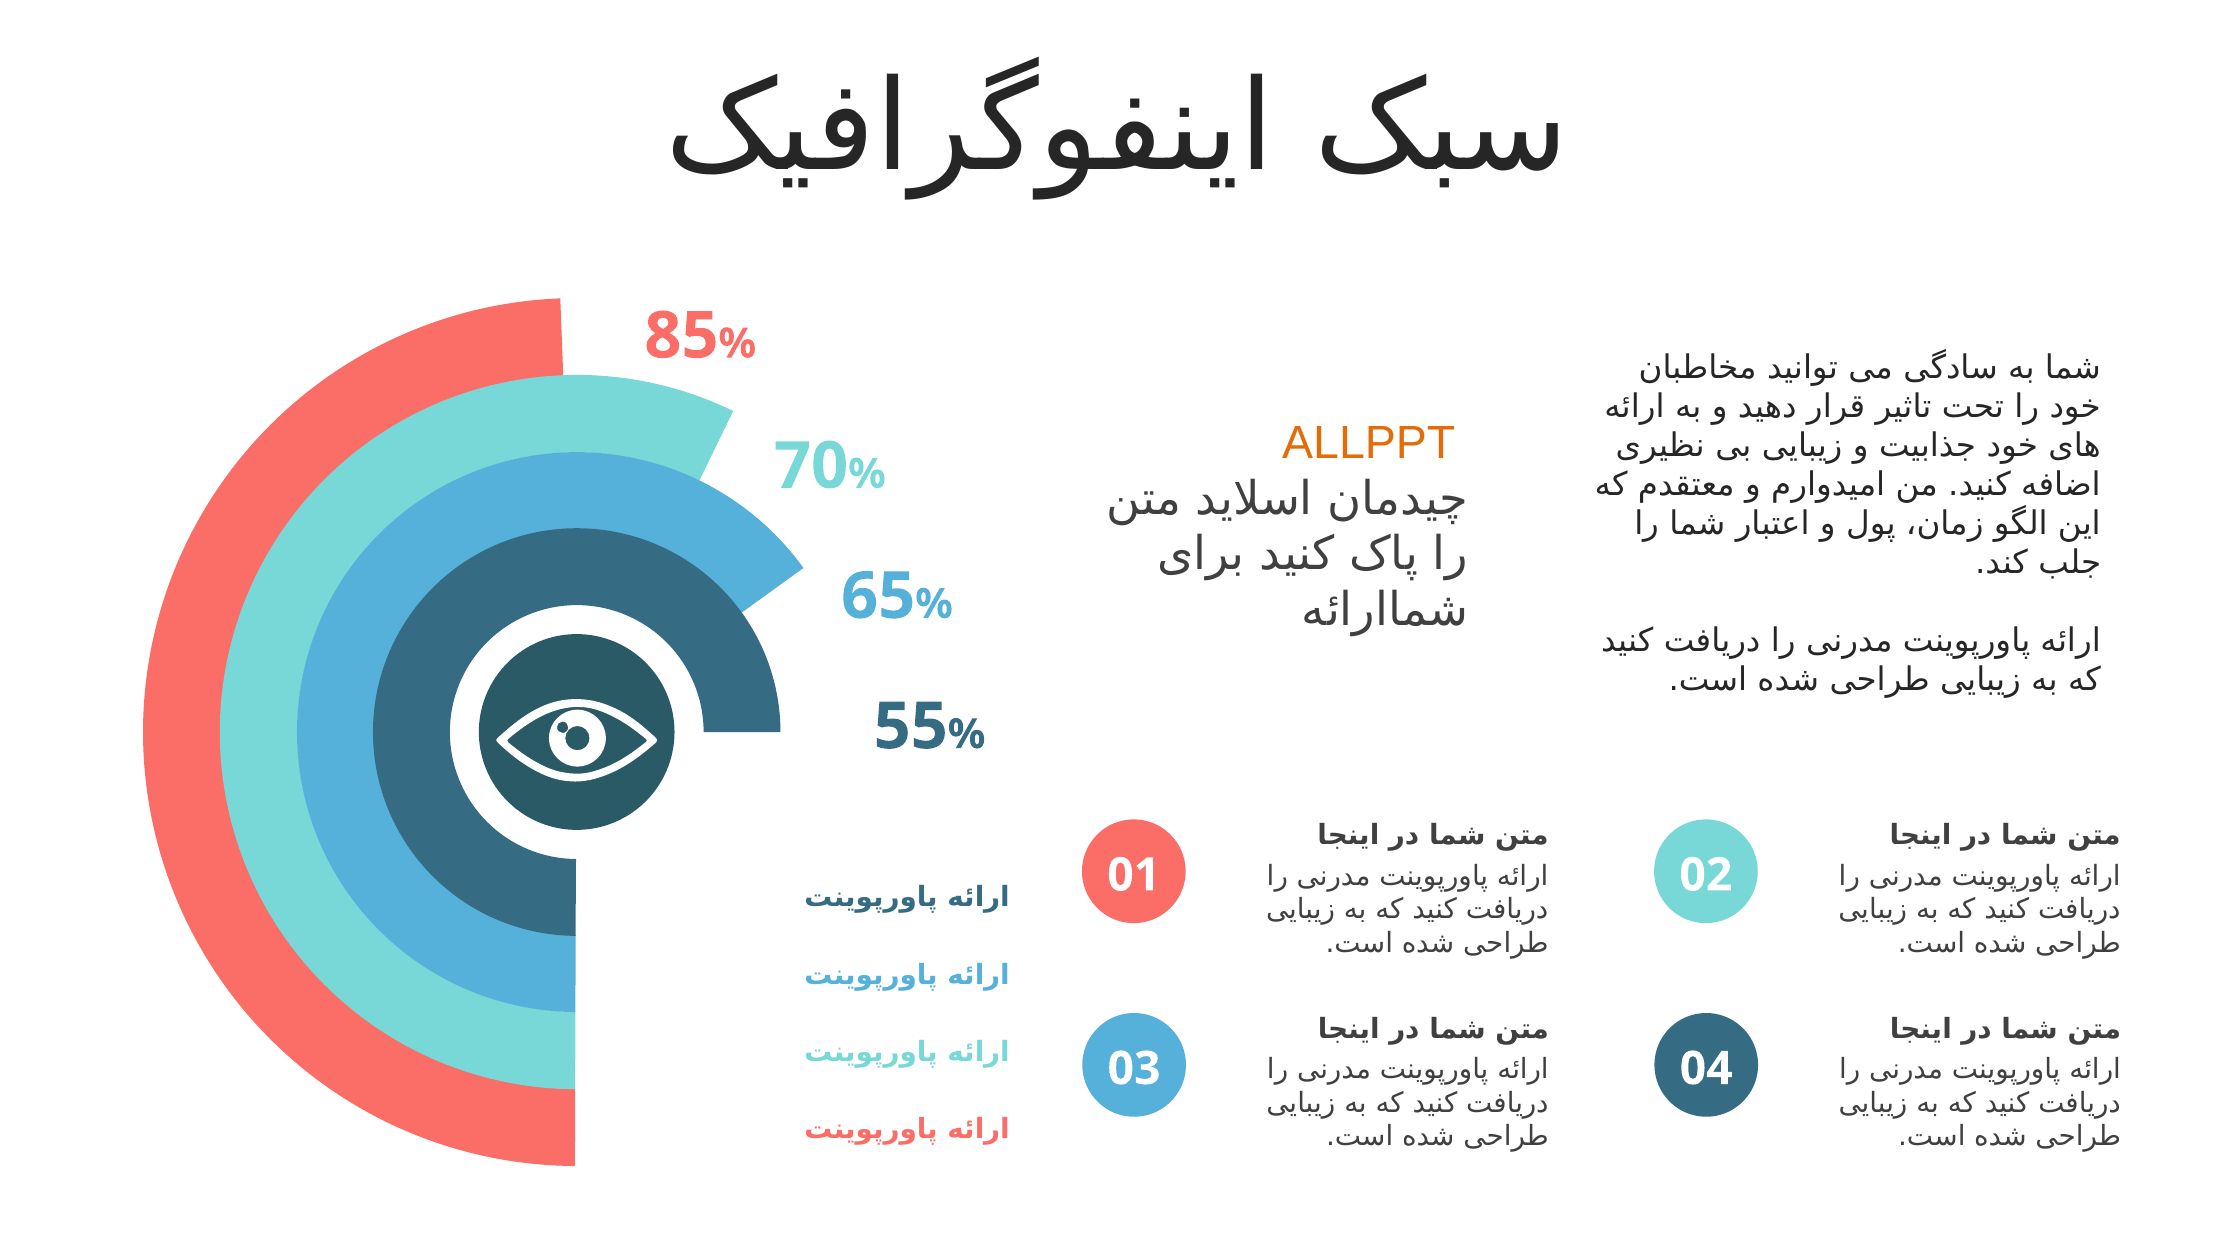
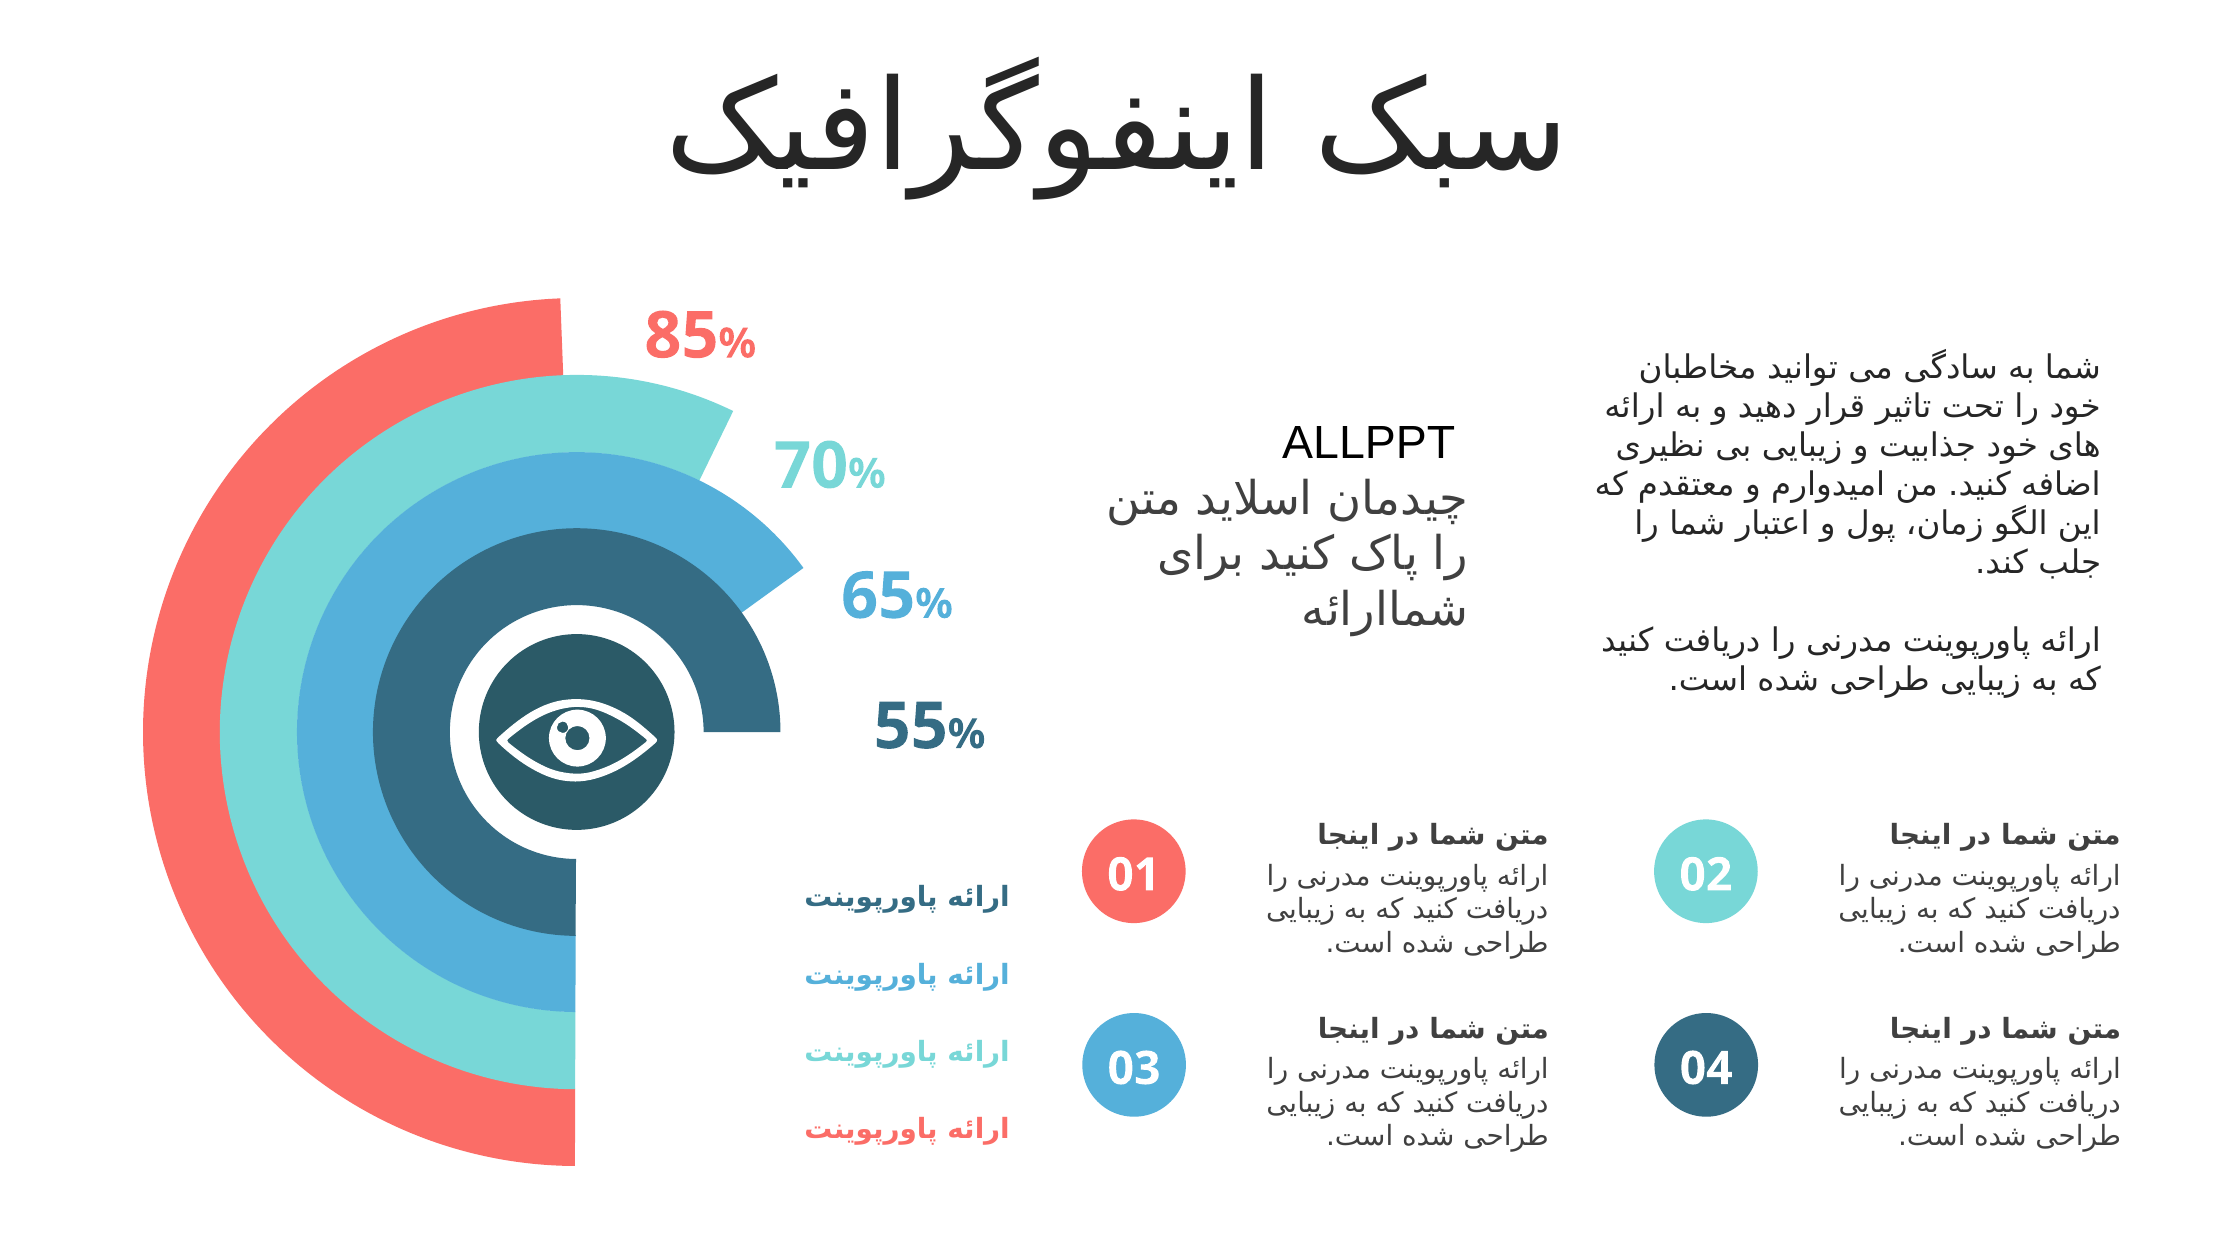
ALLPPT colour: orange -> black
